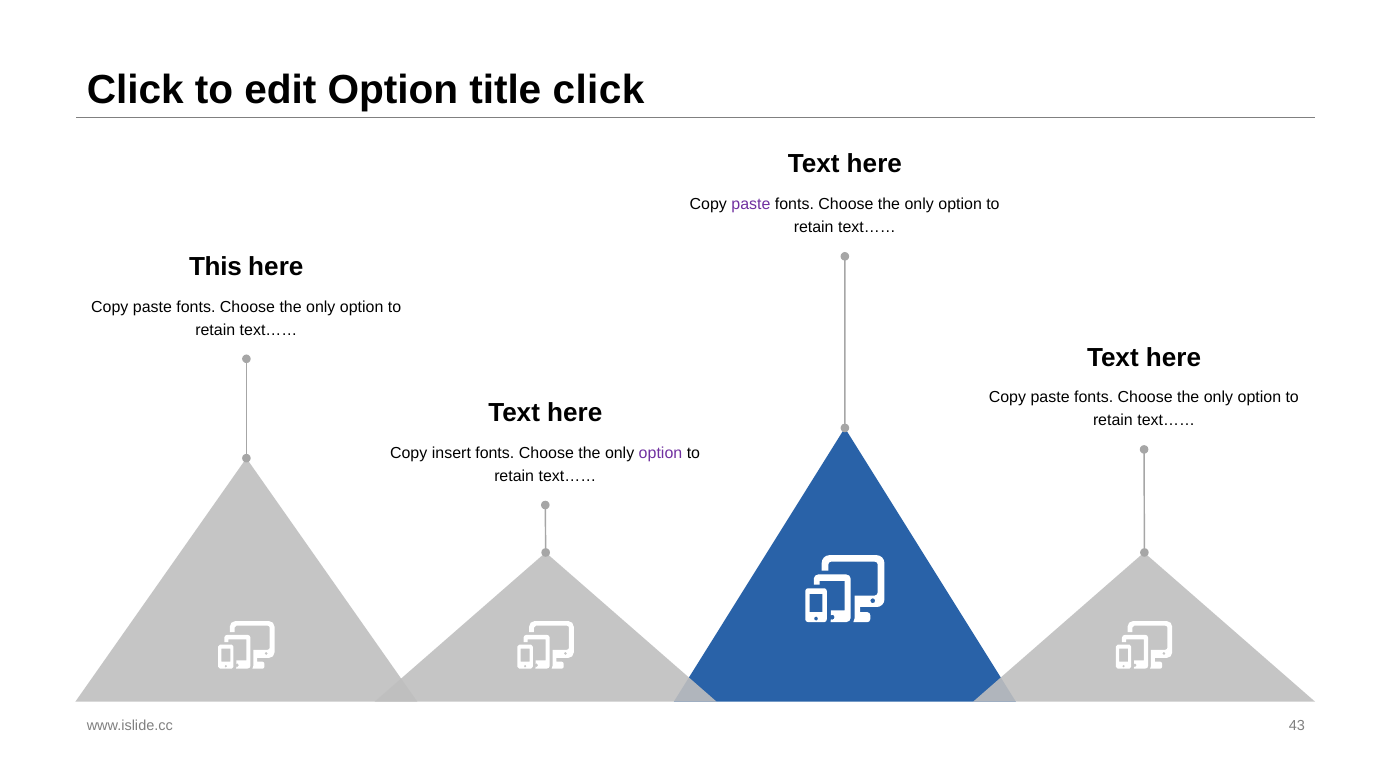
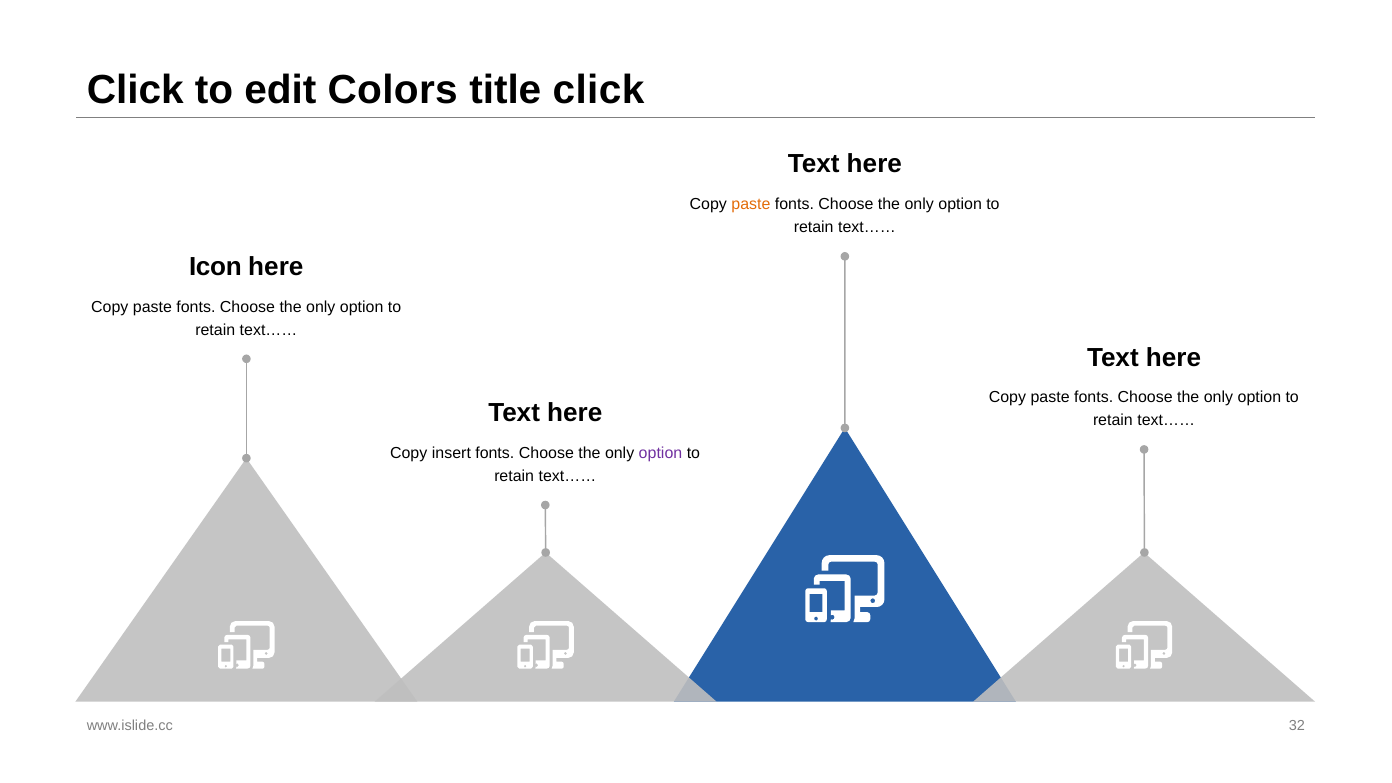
edit Option: Option -> Colors
paste at (751, 204) colour: purple -> orange
This: This -> Icon
43: 43 -> 32
